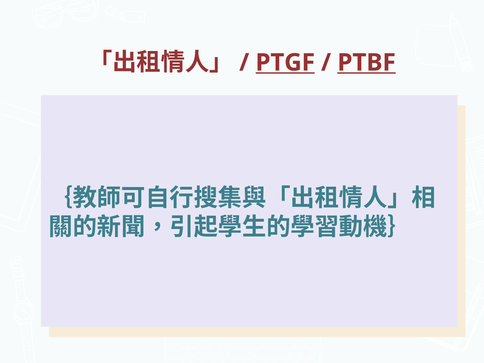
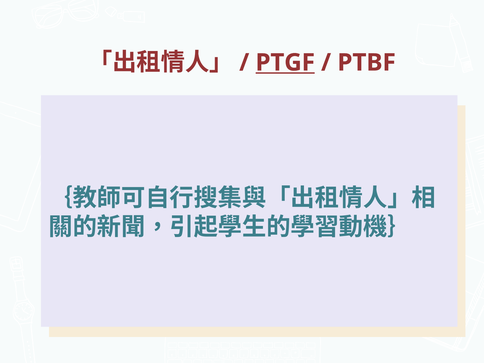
PTBF underline: present -> none
